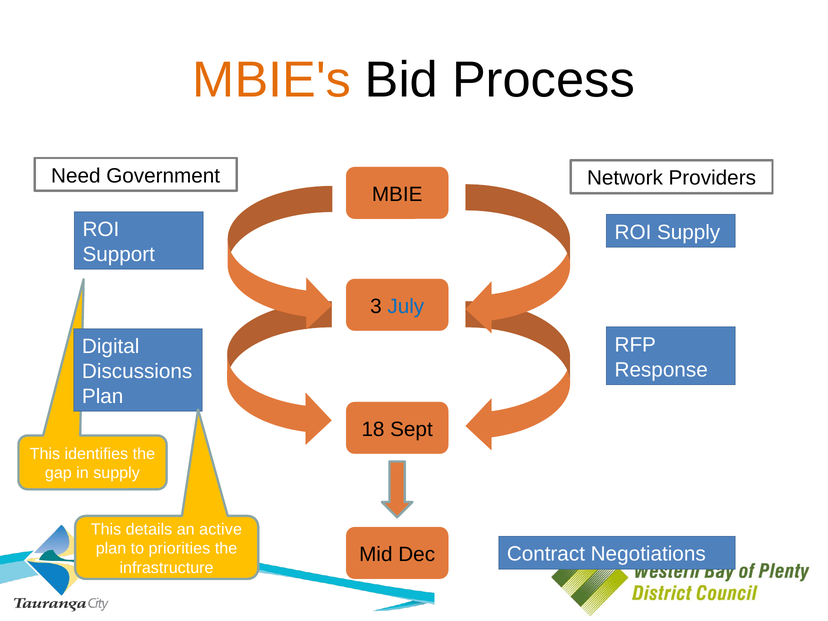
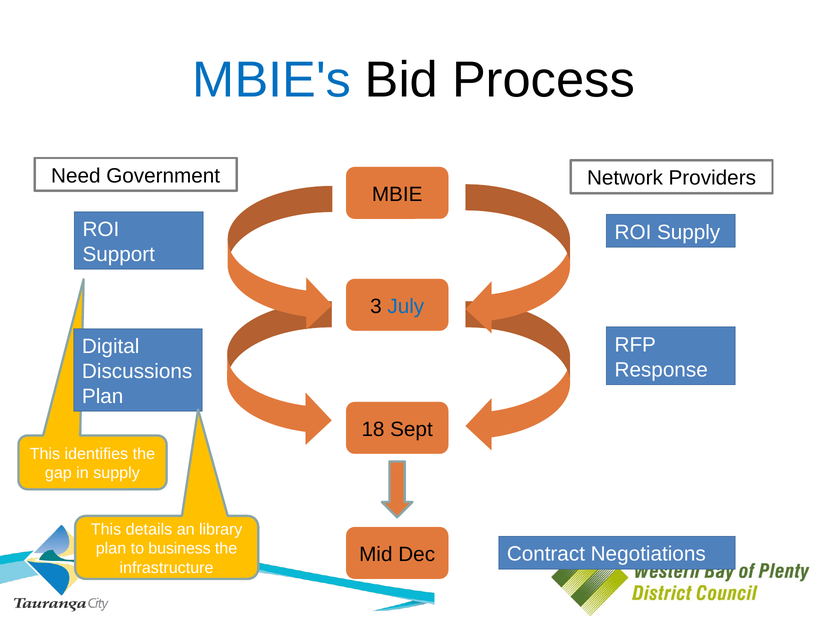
MBIE's colour: orange -> blue
active: active -> library
priorities: priorities -> business
